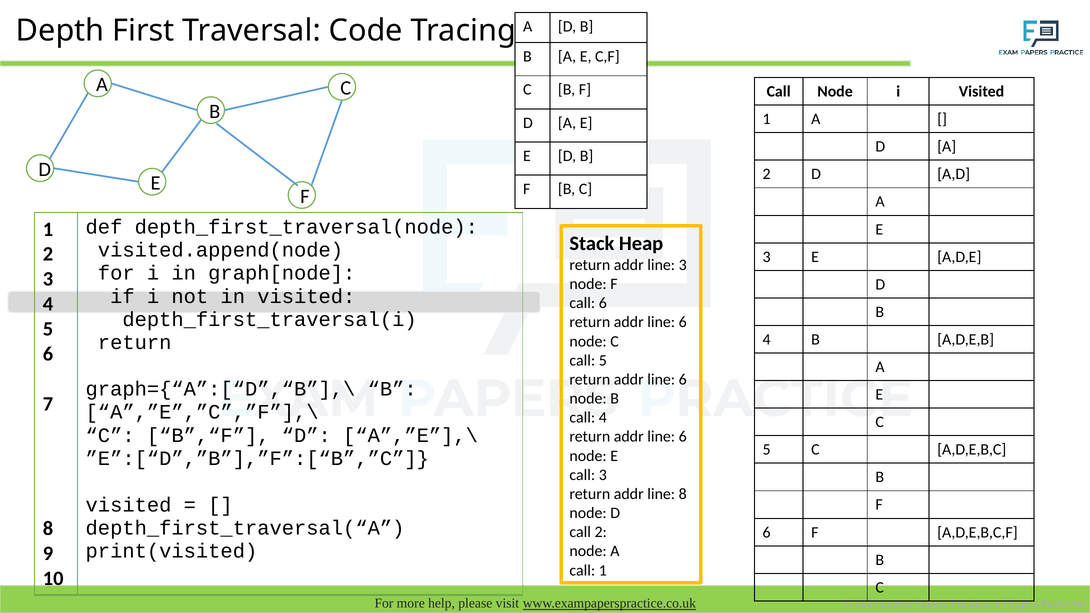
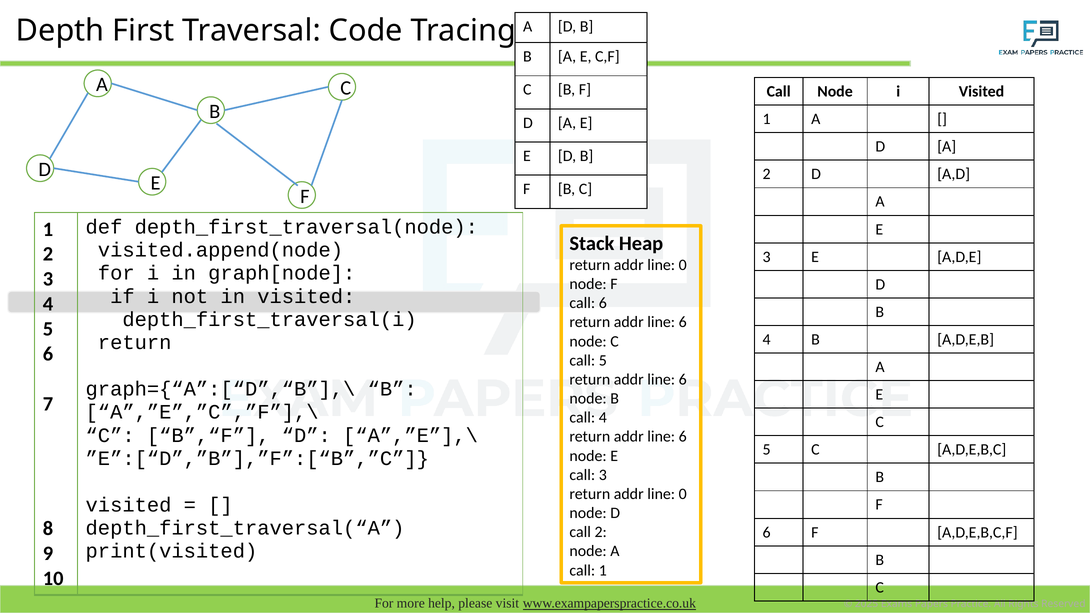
3 at (683, 265): 3 -> 0
8 at (683, 494): 8 -> 0
